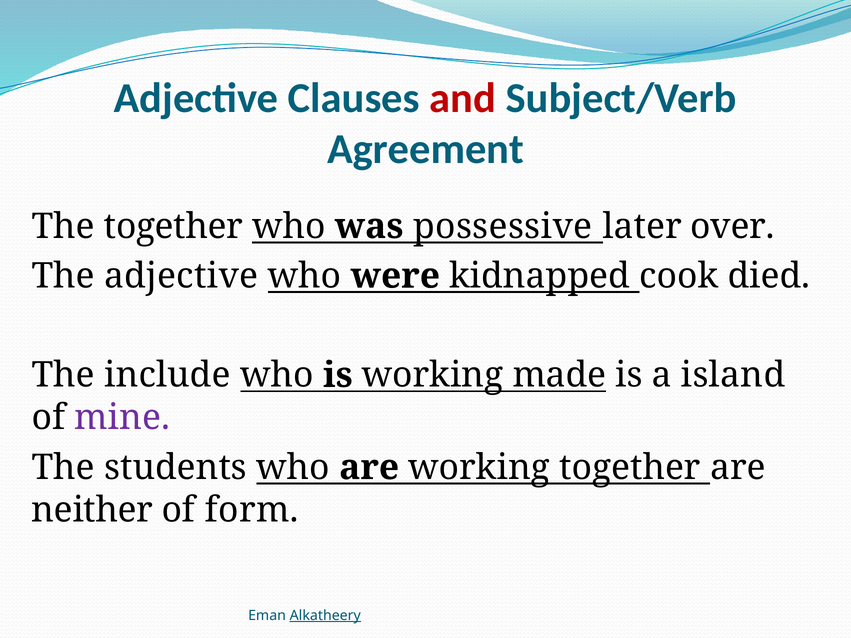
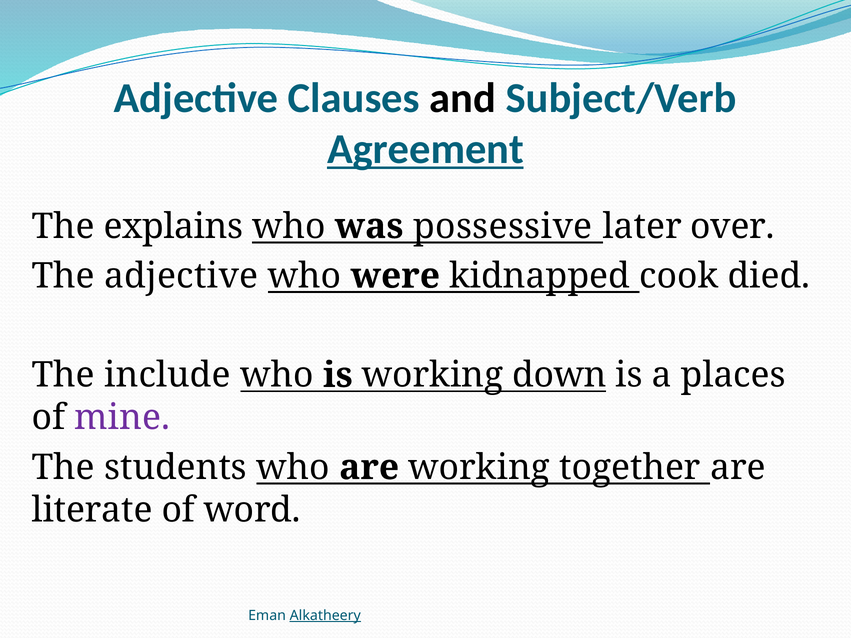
and colour: red -> black
Agreement underline: none -> present
The together: together -> explains
made: made -> down
island: island -> places
neither: neither -> literate
form: form -> word
